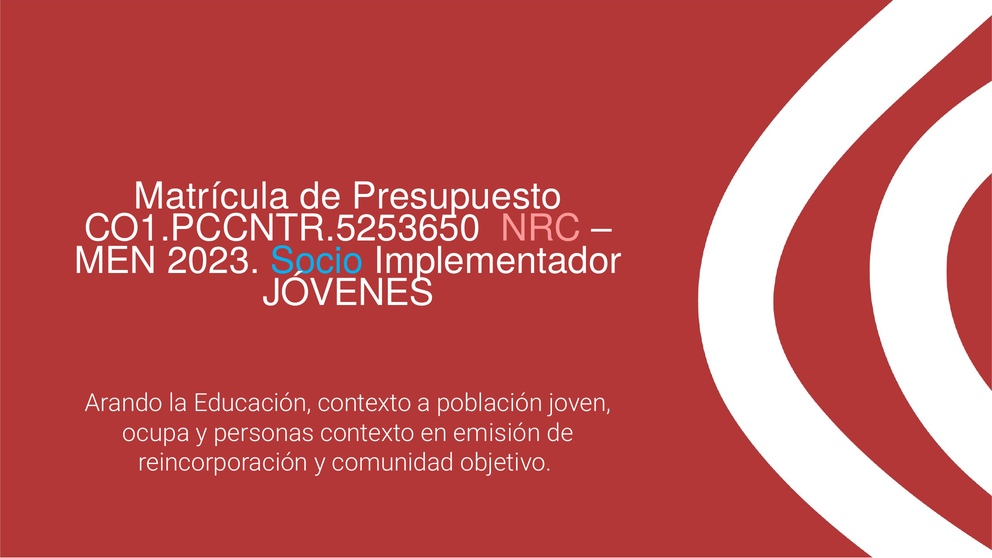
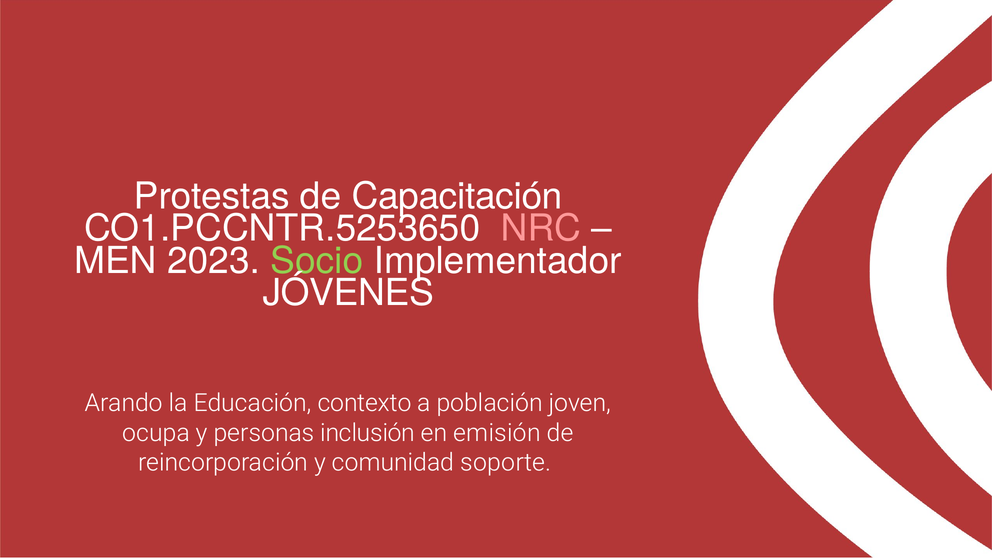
Matrícula: Matrícula -> Protestas
Presupuesto: Presupuesto -> Capacitación
Socio colour: light blue -> light green
personas contexto: contexto -> inclusión
objetivo: objetivo -> soporte
